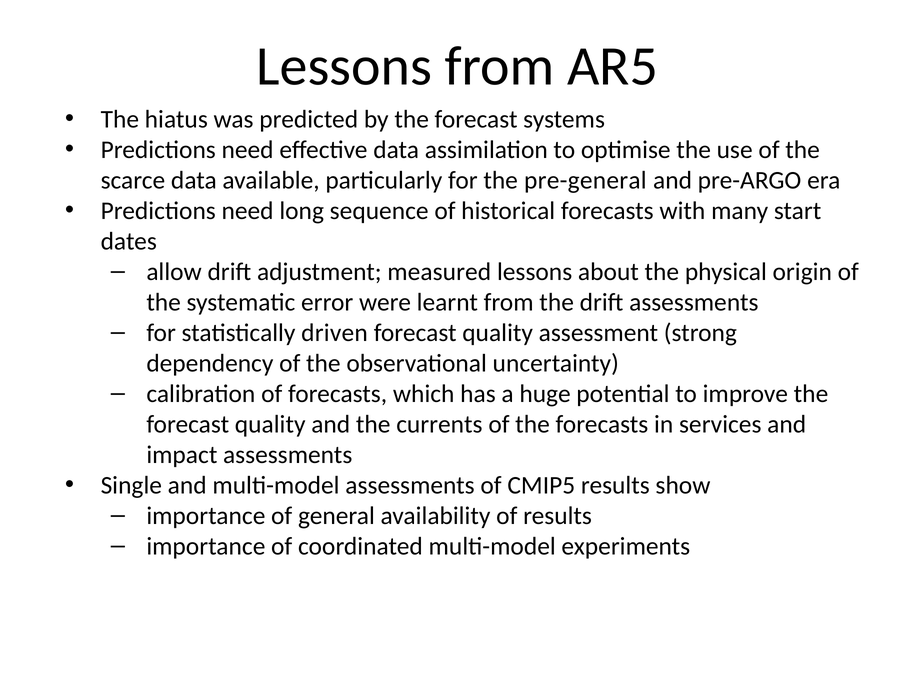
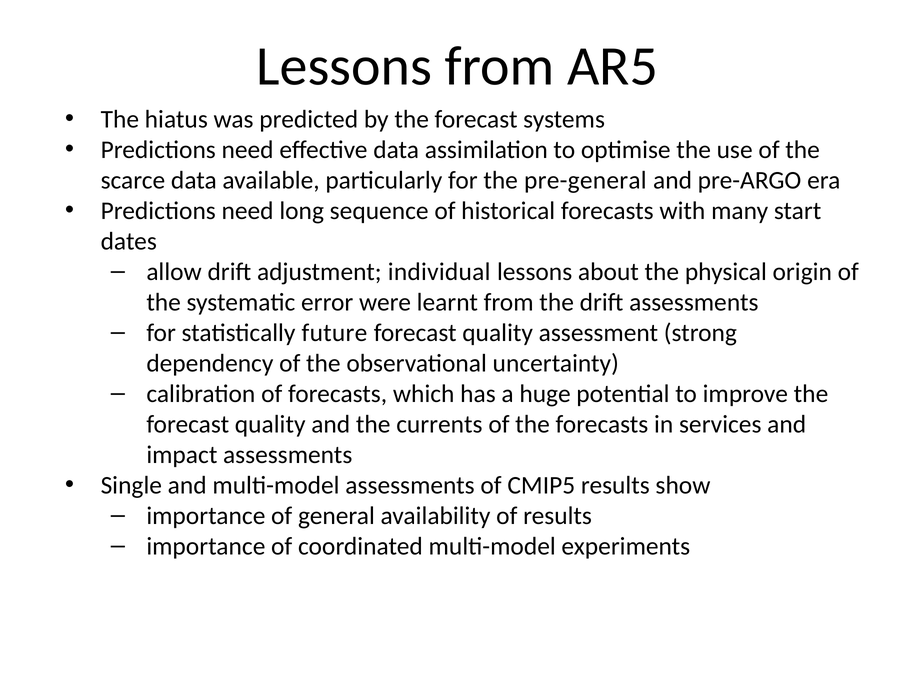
measured: measured -> individual
driven: driven -> future
